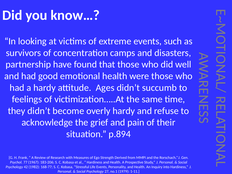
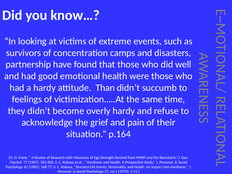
Ages: Ages -> Than
p.894: p.894 -> p.164
